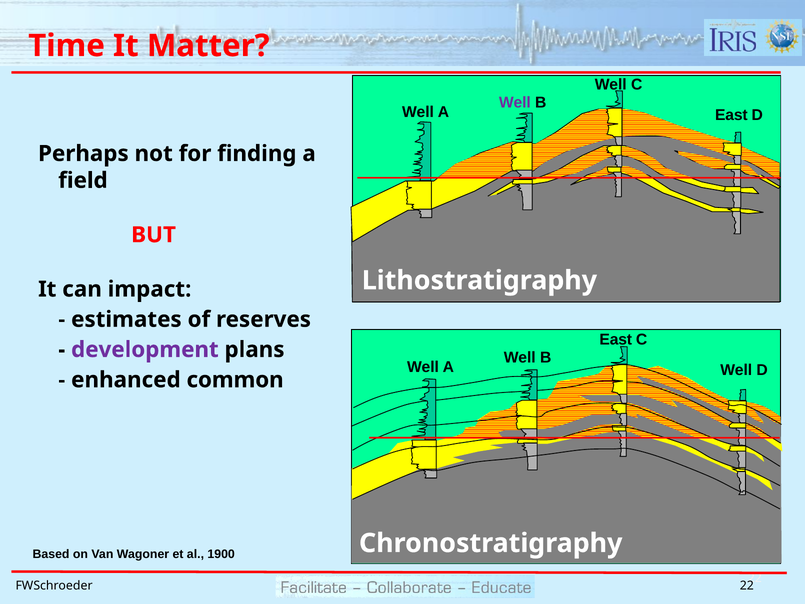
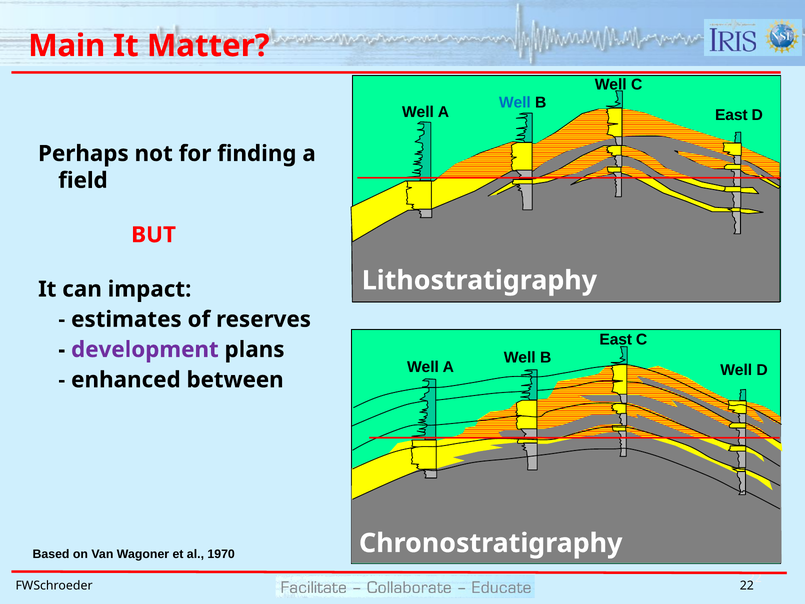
Time: Time -> Main
Well at (515, 102) colour: purple -> blue
common: common -> between
1900: 1900 -> 1970
